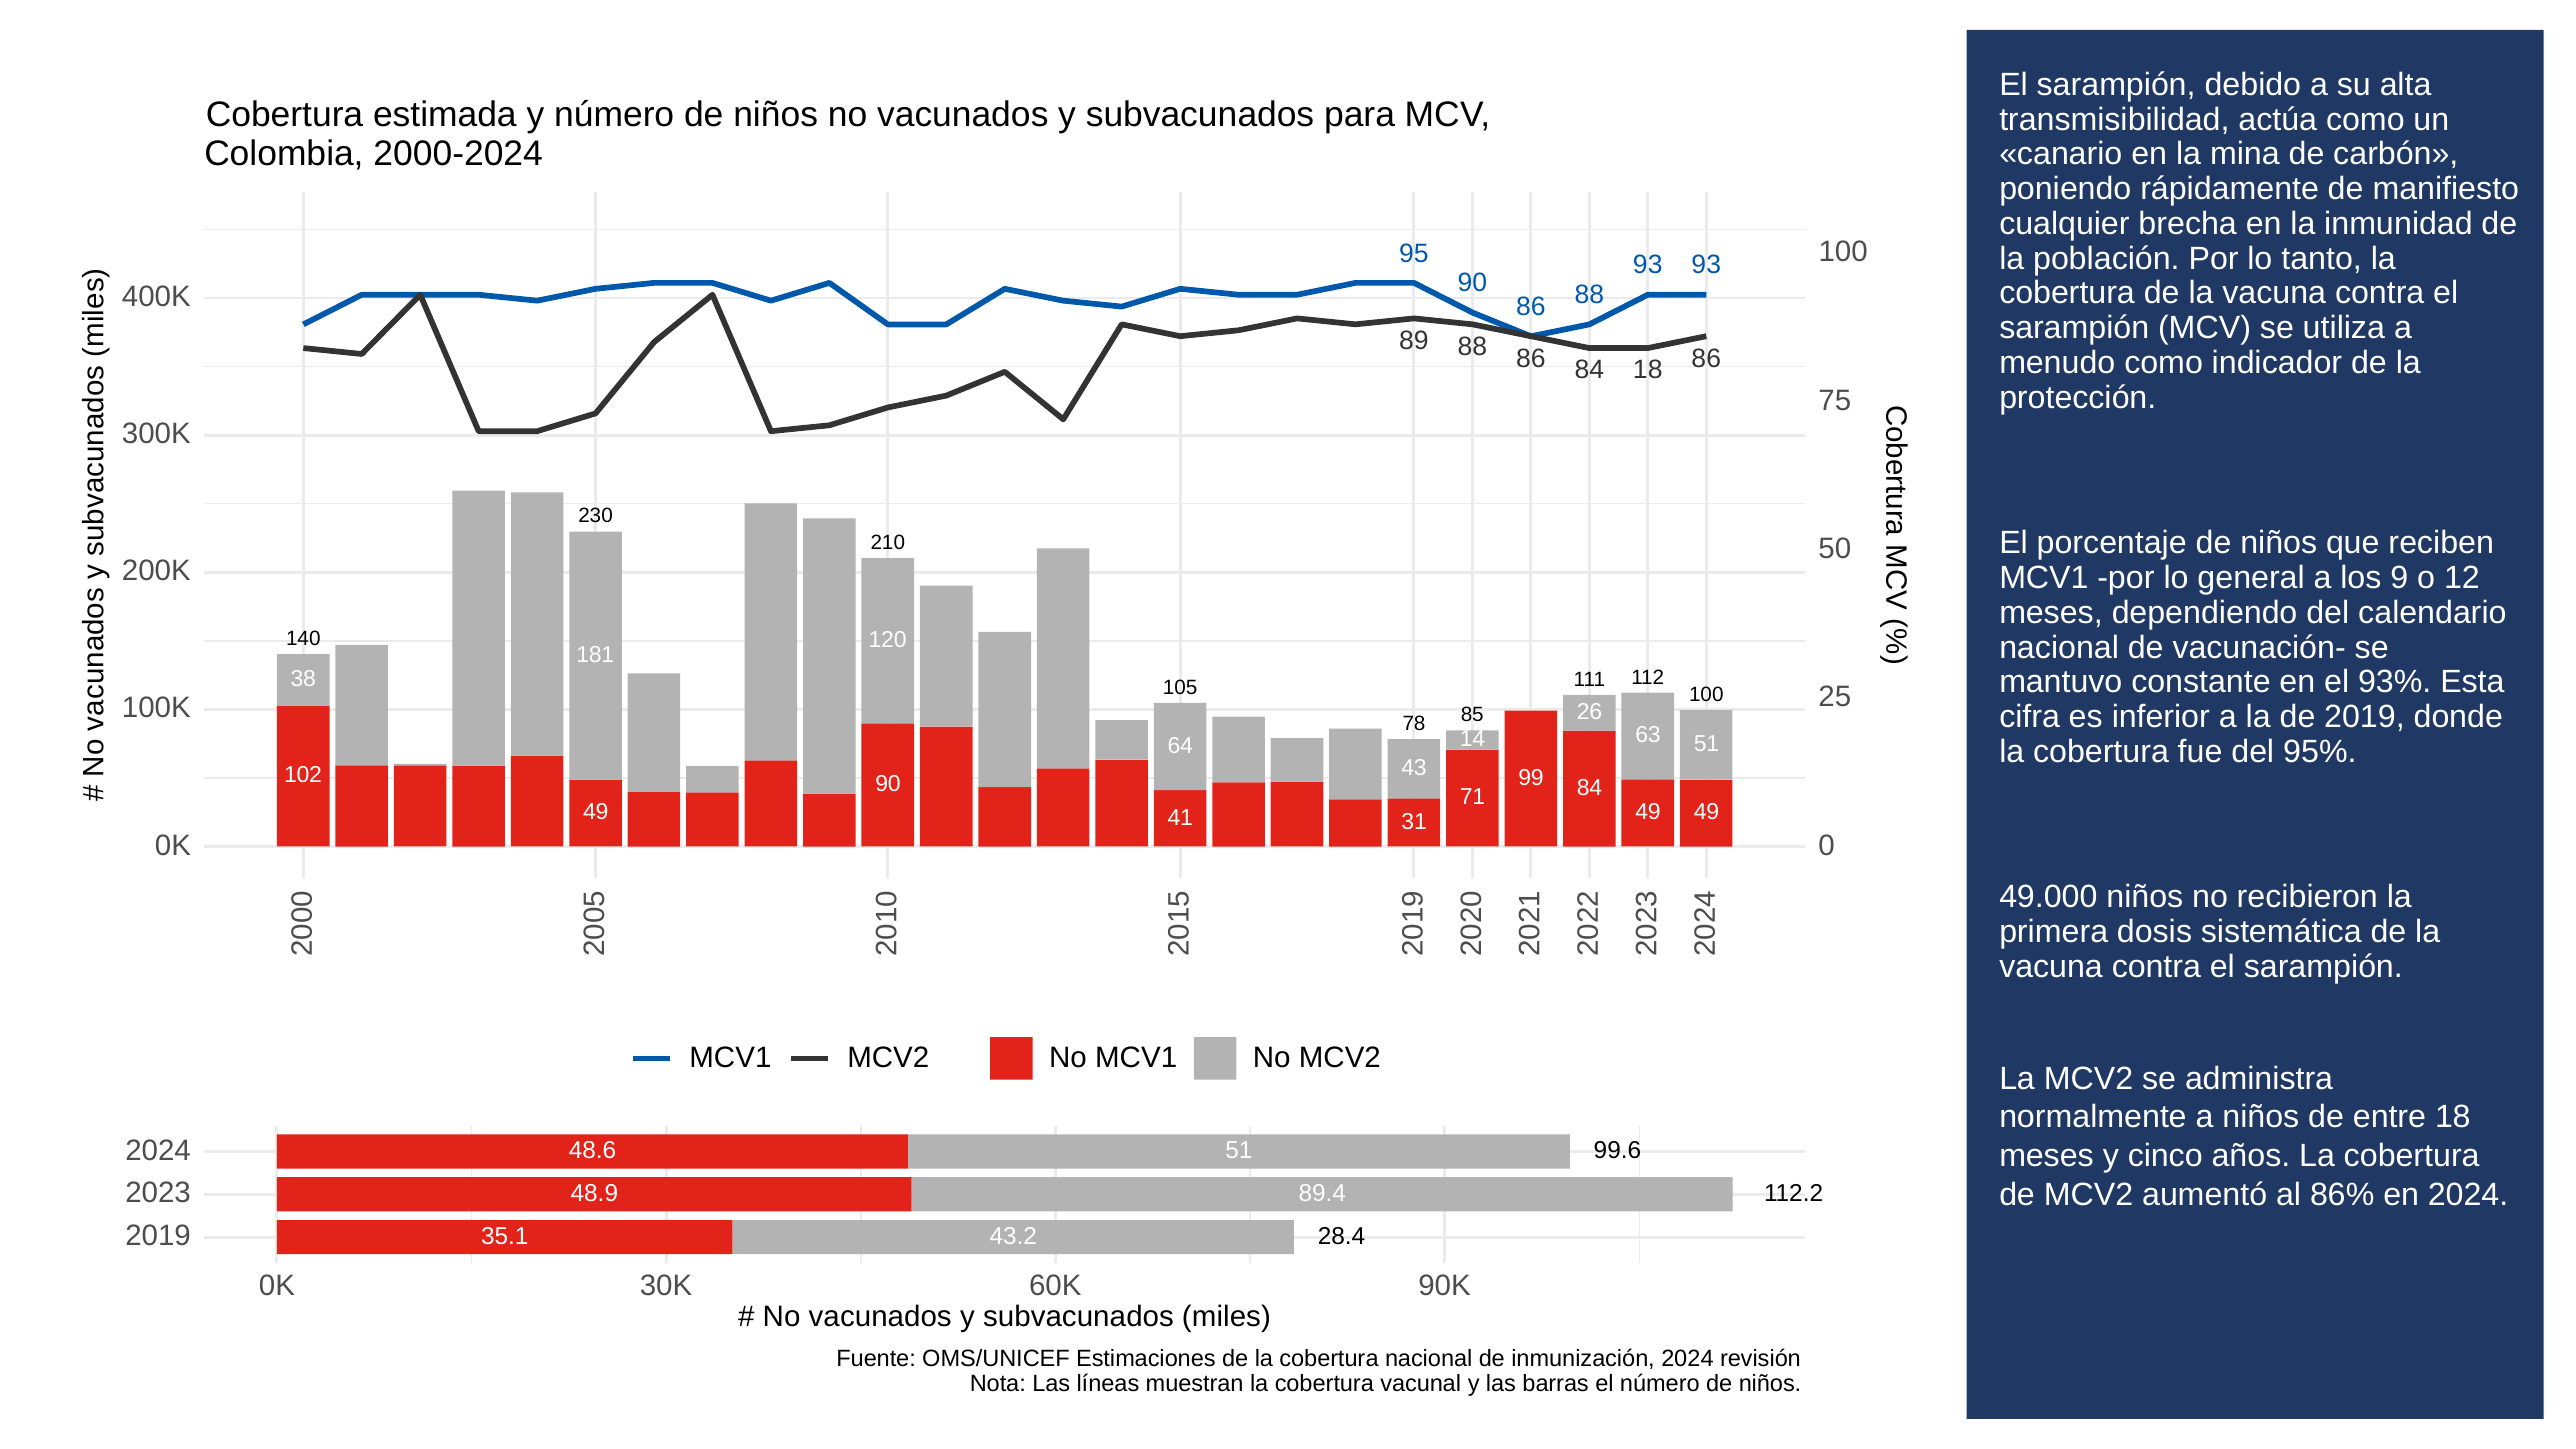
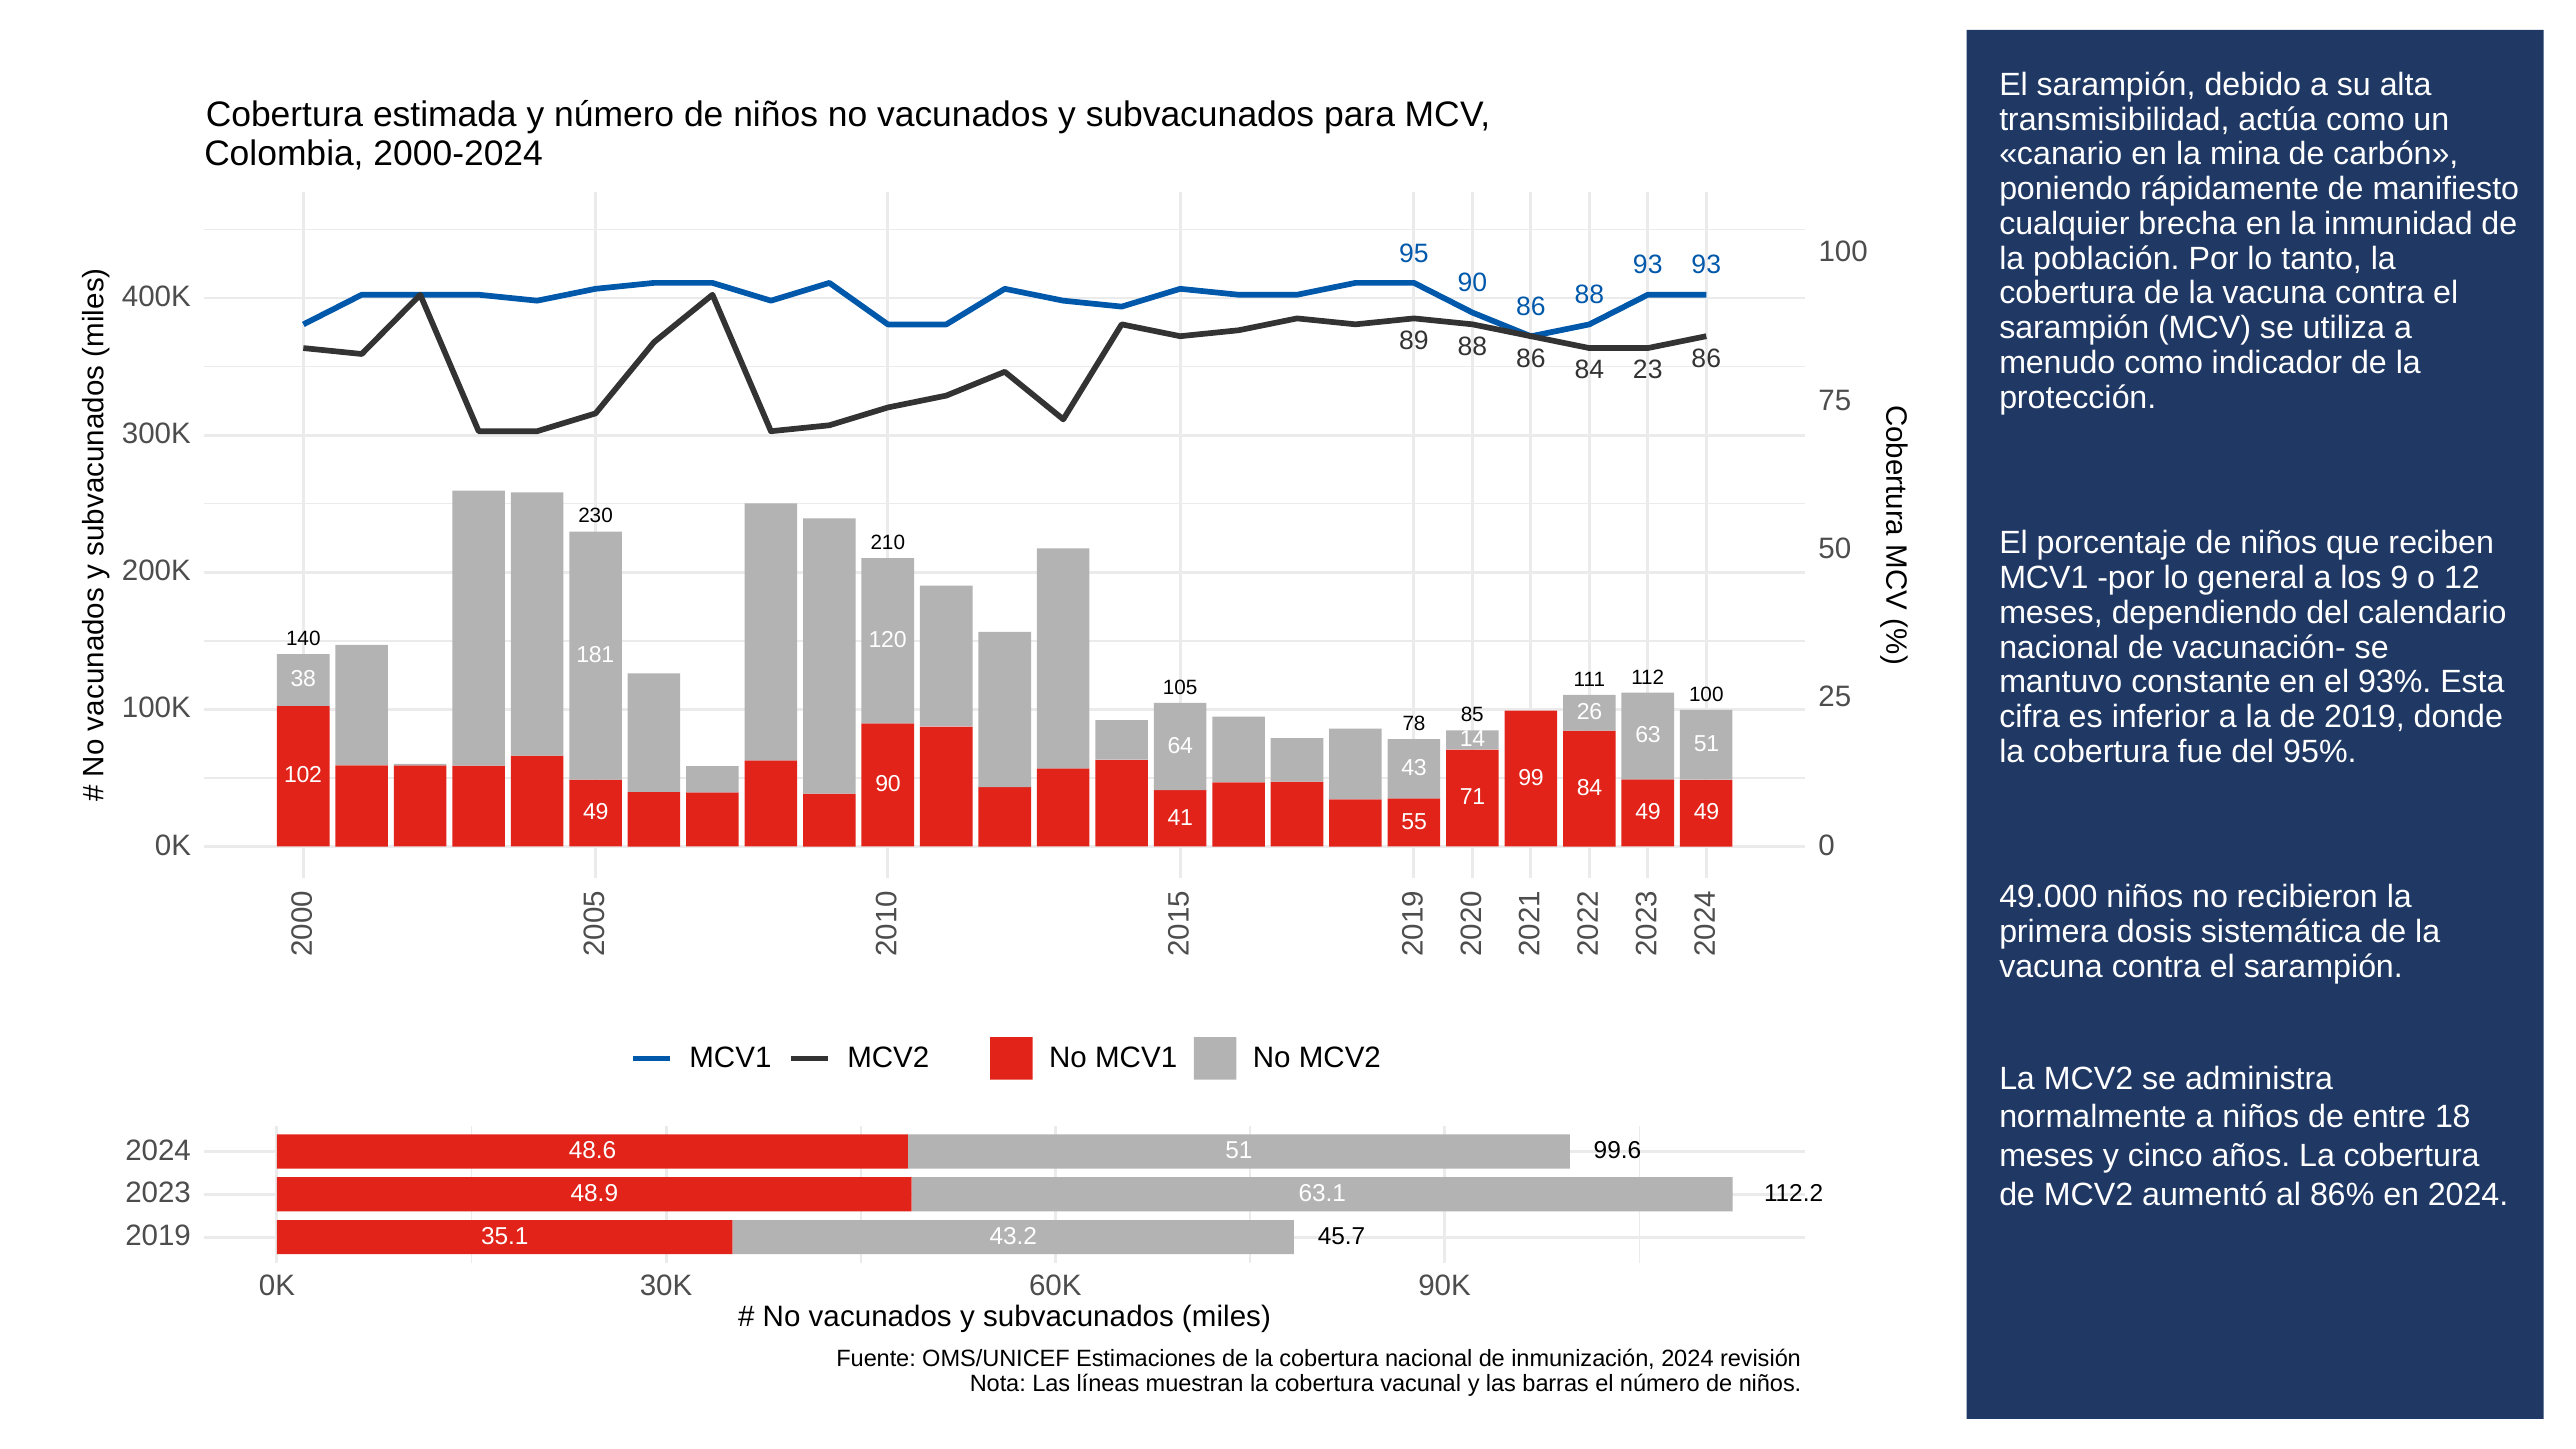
84 18: 18 -> 23
31: 31 -> 55
89.4: 89.4 -> 63.1
28.4: 28.4 -> 45.7
